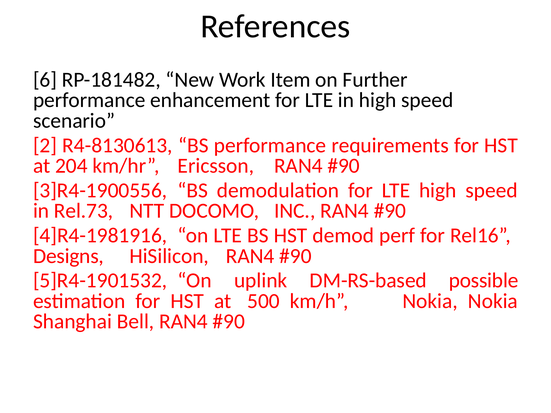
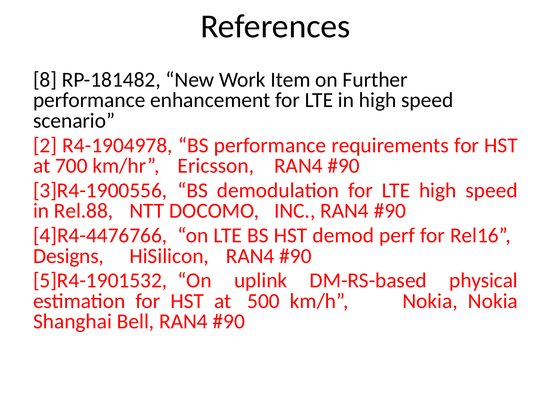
6: 6 -> 8
R4-8130613: R4-8130613 -> R4-1904978
204: 204 -> 700
Rel.73: Rel.73 -> Rel.88
4]R4-1981916: 4]R4-1981916 -> 4]R4-4476766
possible: possible -> physical
